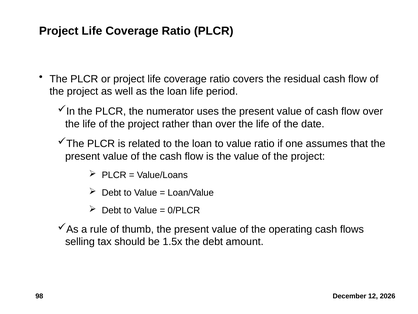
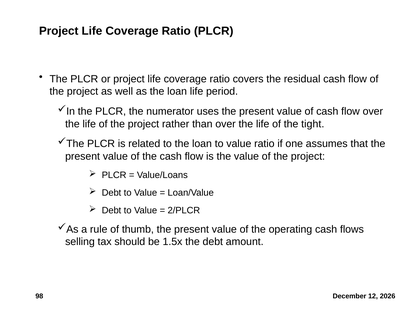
date: date -> tight
0/PLCR: 0/PLCR -> 2/PLCR
